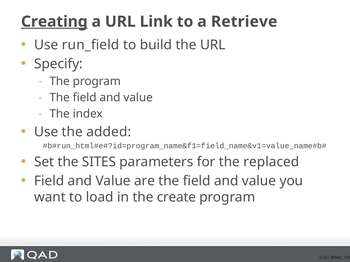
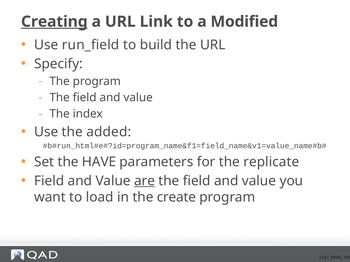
Retrieve: Retrieve -> Modified
SITES: SITES -> HAVE
replaced: replaced -> replicate
are underline: none -> present
